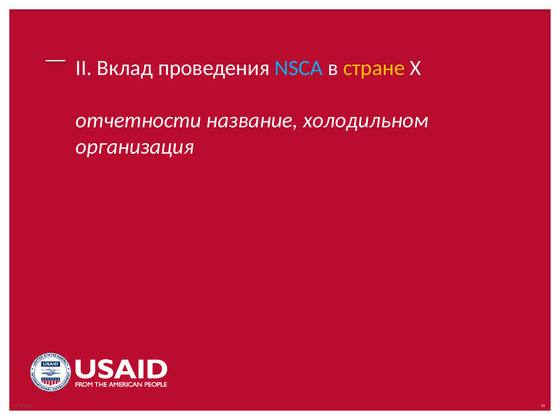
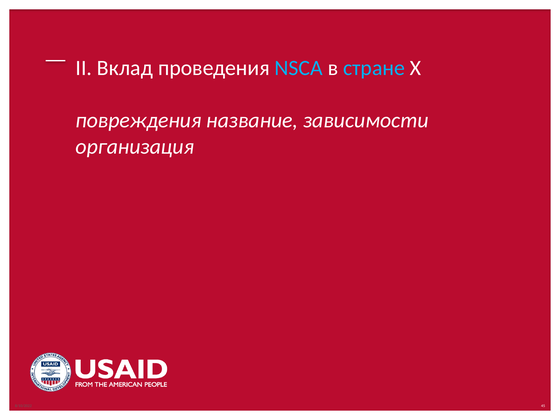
стране colour: yellow -> light blue
отчетности: отчетности -> повреждения
холодильном: холодильном -> зависимости
